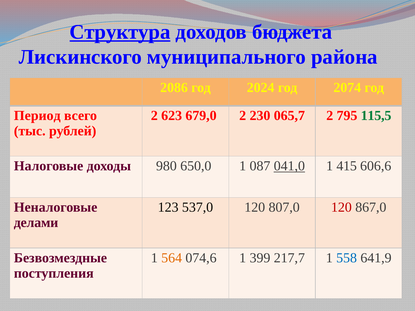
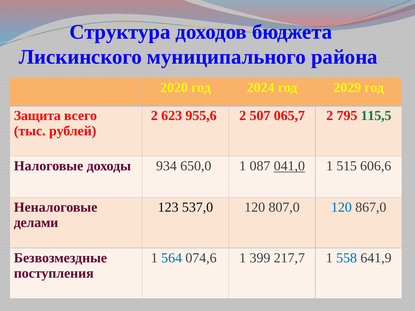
Структура underline: present -> none
2086: 2086 -> 2020
2074: 2074 -> 2029
Период: Период -> Защита
679,0: 679,0 -> 955,6
230: 230 -> 507
980: 980 -> 934
415: 415 -> 515
120 at (341, 208) colour: red -> blue
564 colour: orange -> blue
